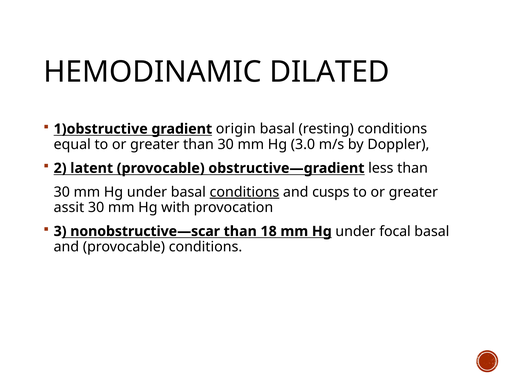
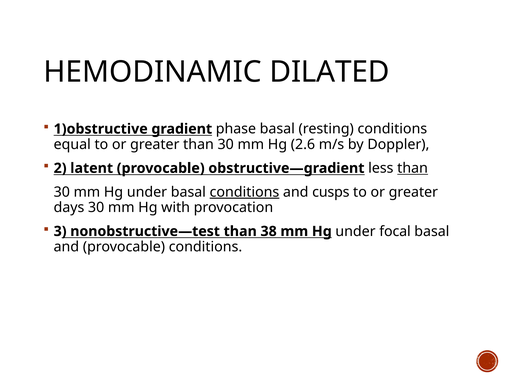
origin: origin -> phase
3.0: 3.0 -> 2.6
than at (413, 168) underline: none -> present
assit: assit -> days
nonobstructive—scar: nonobstructive—scar -> nonobstructive—test
18: 18 -> 38
